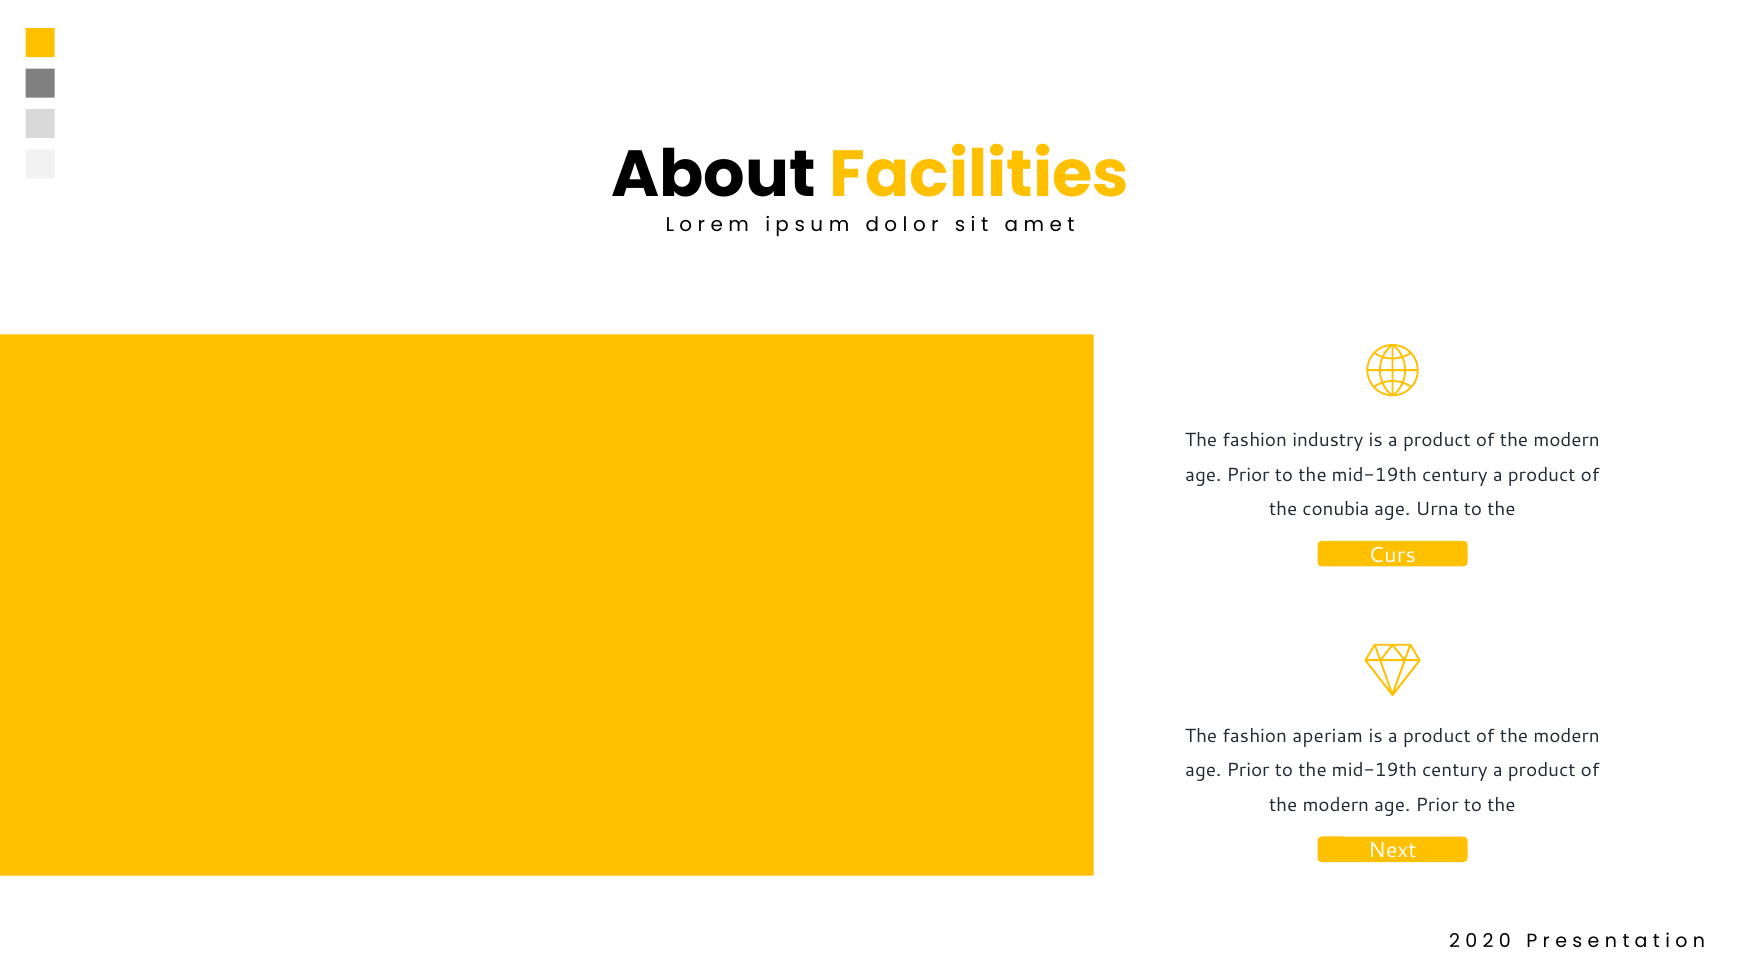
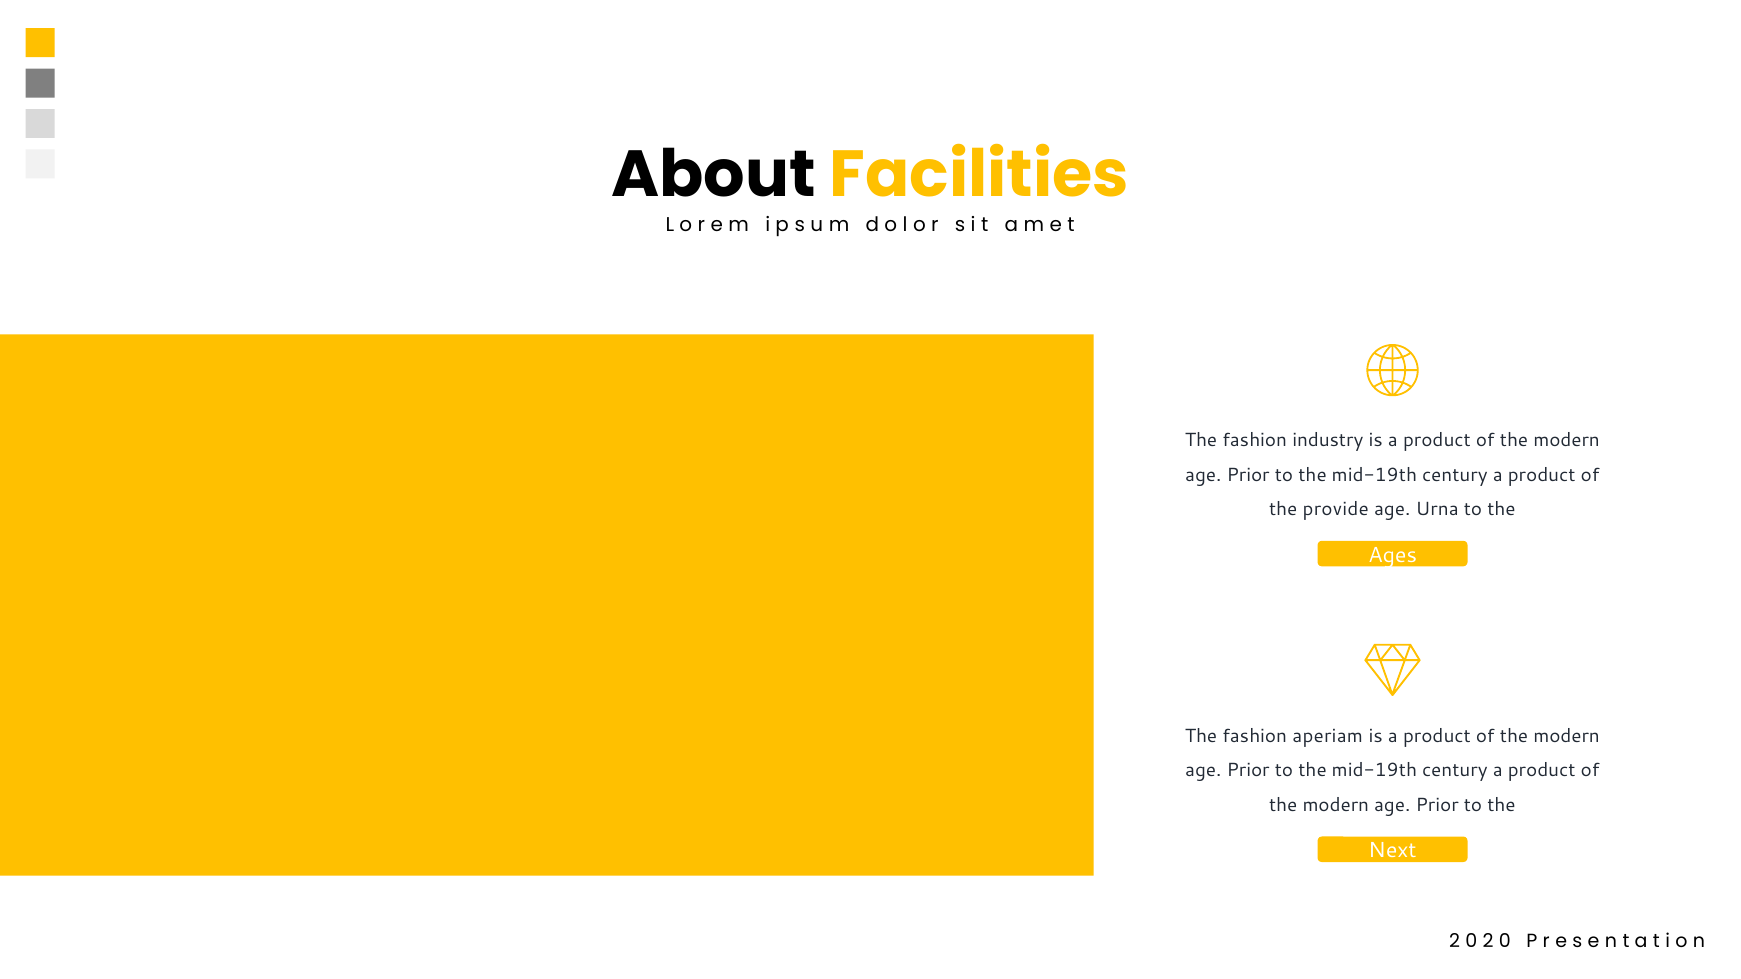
conubia: conubia -> provide
Curs: Curs -> Ages
